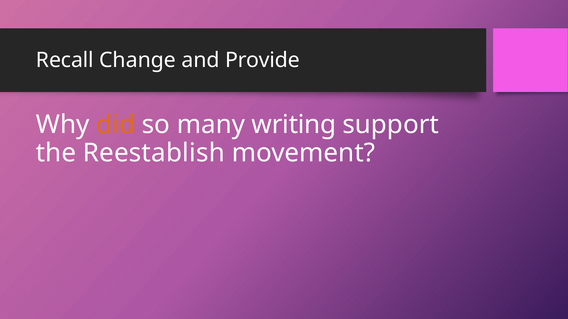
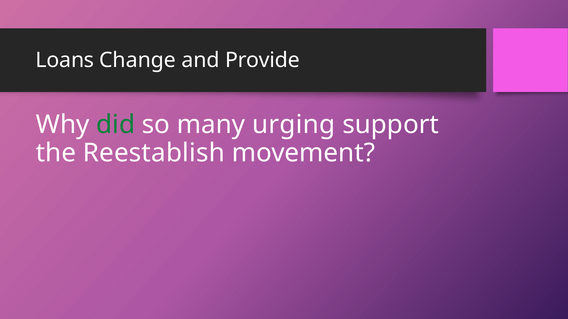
Recall: Recall -> Loans
did colour: orange -> green
writing: writing -> urging
